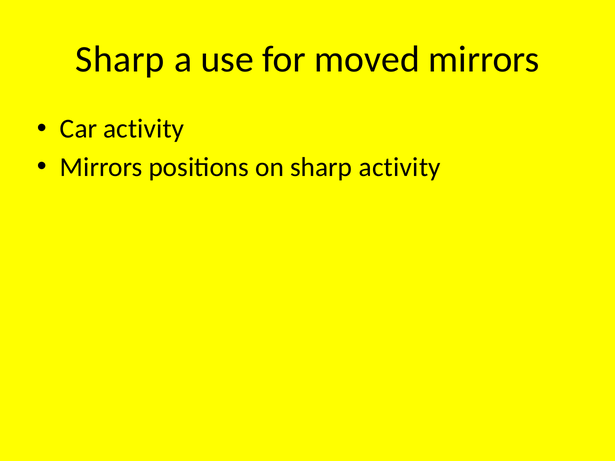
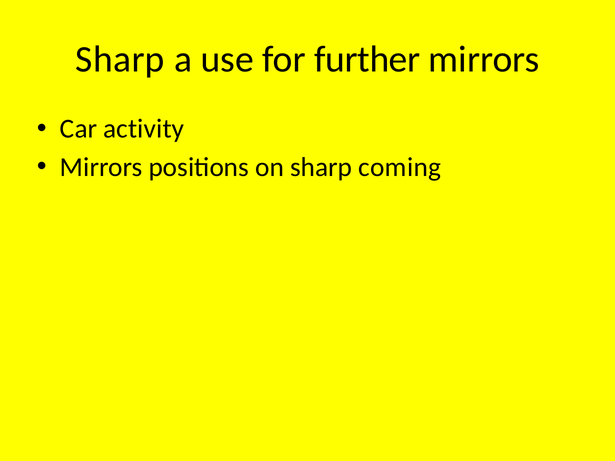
moved: moved -> further
sharp activity: activity -> coming
